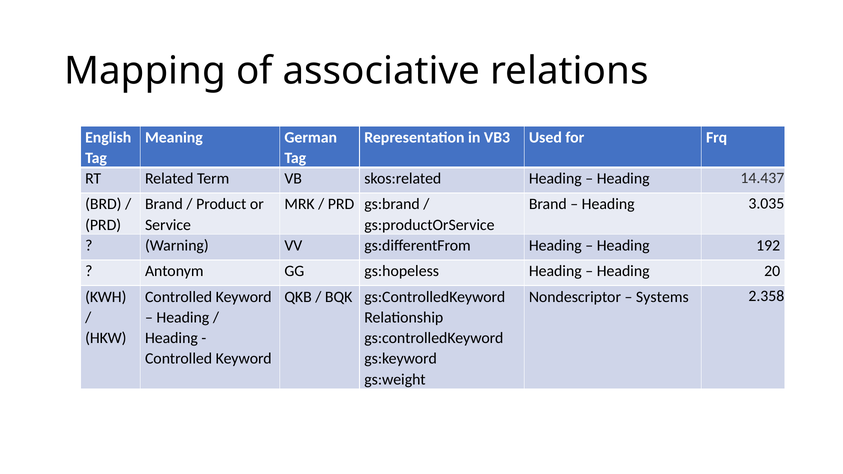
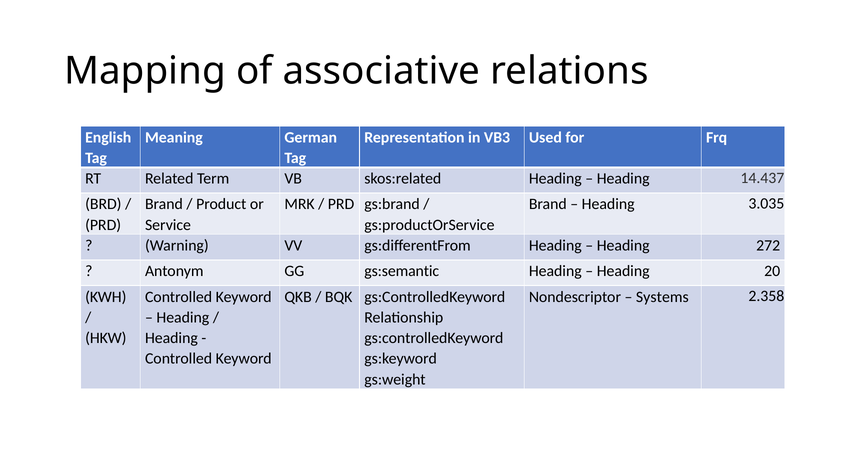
192: 192 -> 272
gs:hopeless: gs:hopeless -> gs:semantic
